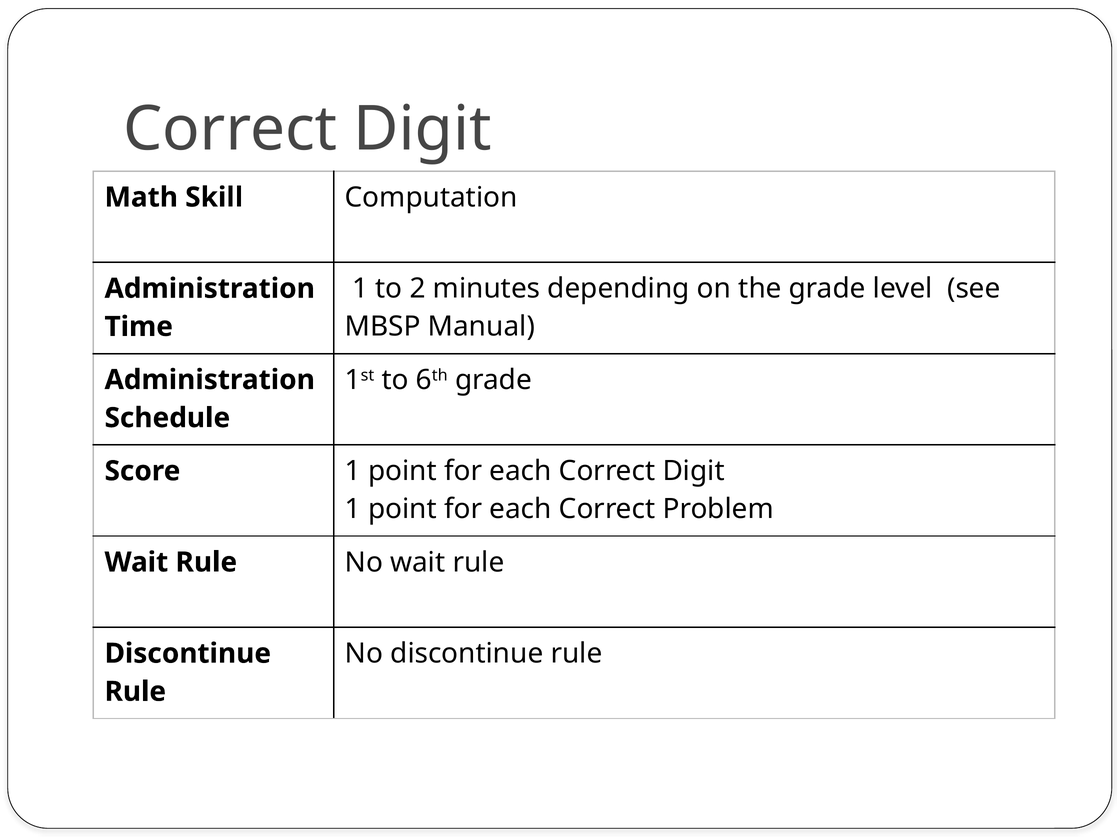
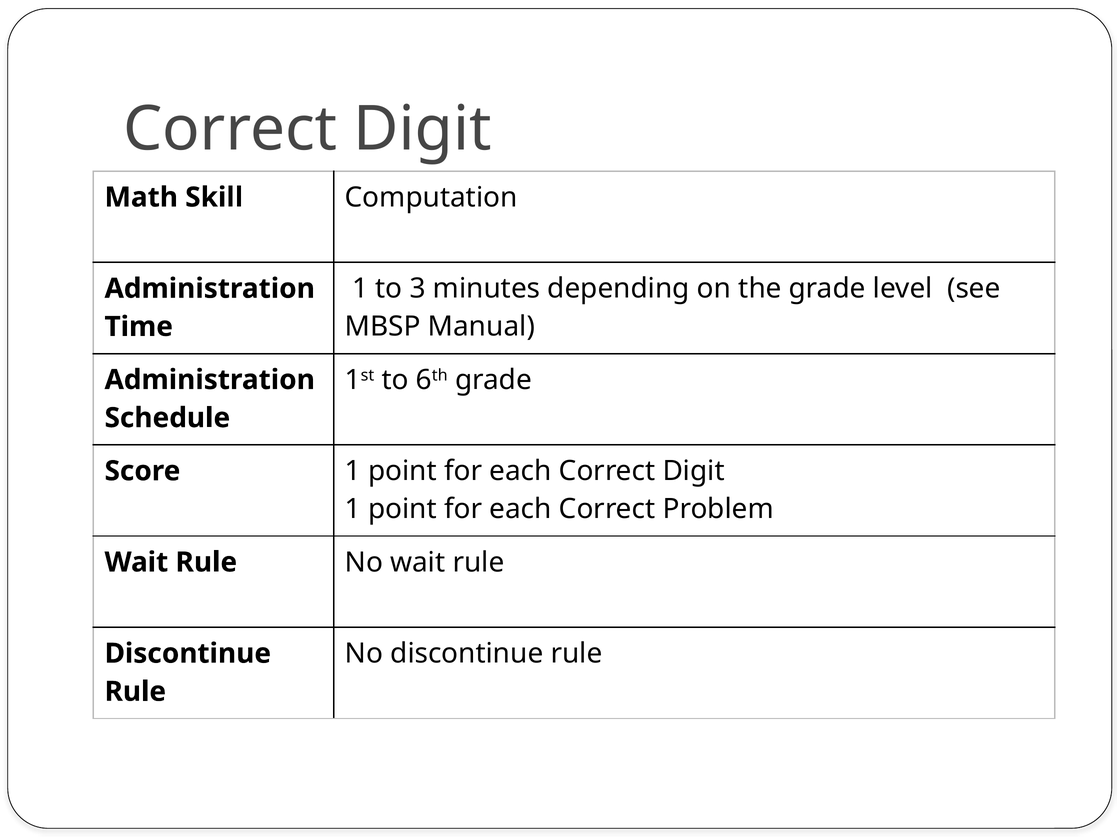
2: 2 -> 3
